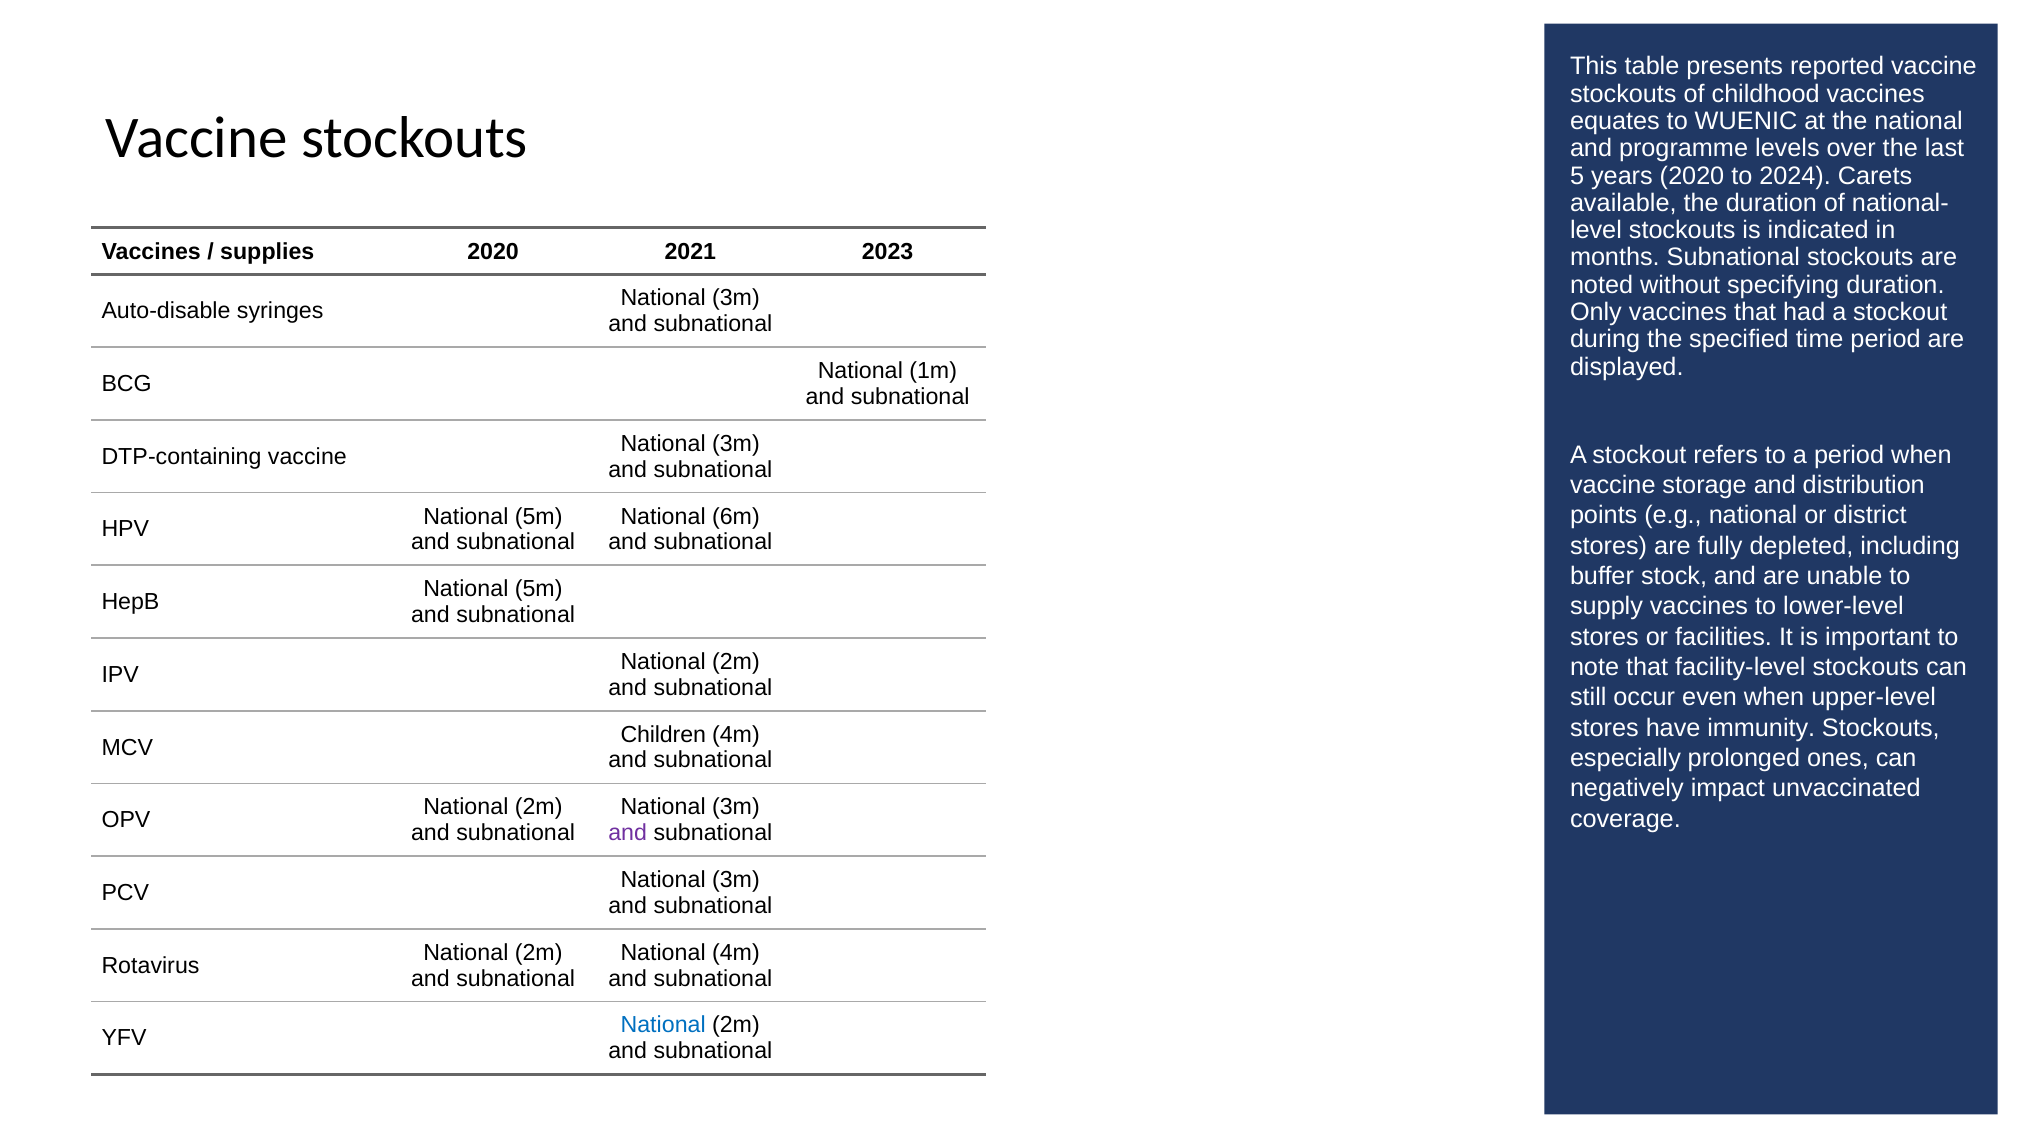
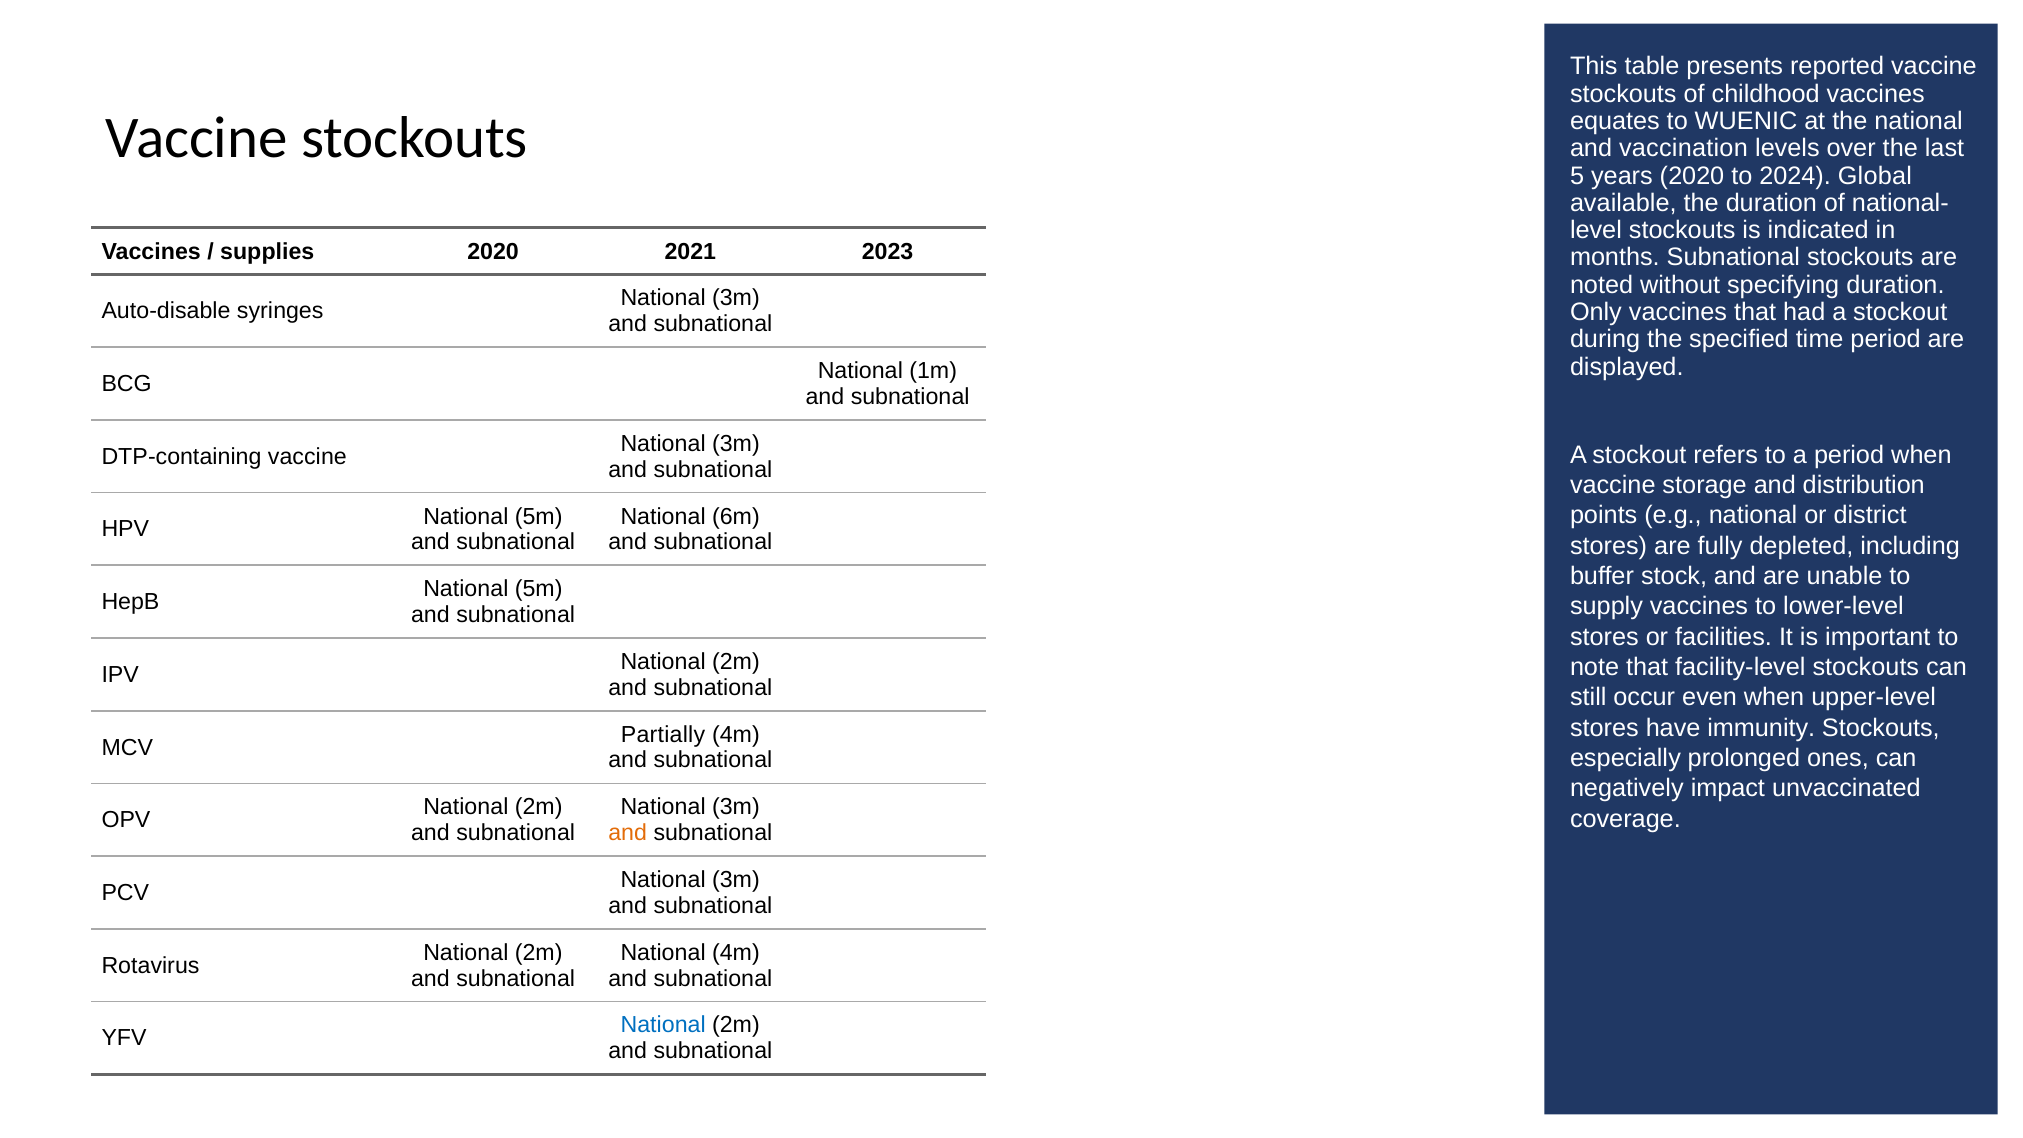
programme: programme -> vaccination
Carets: Carets -> Global
Children: Children -> Partially
and at (628, 833) colour: purple -> orange
